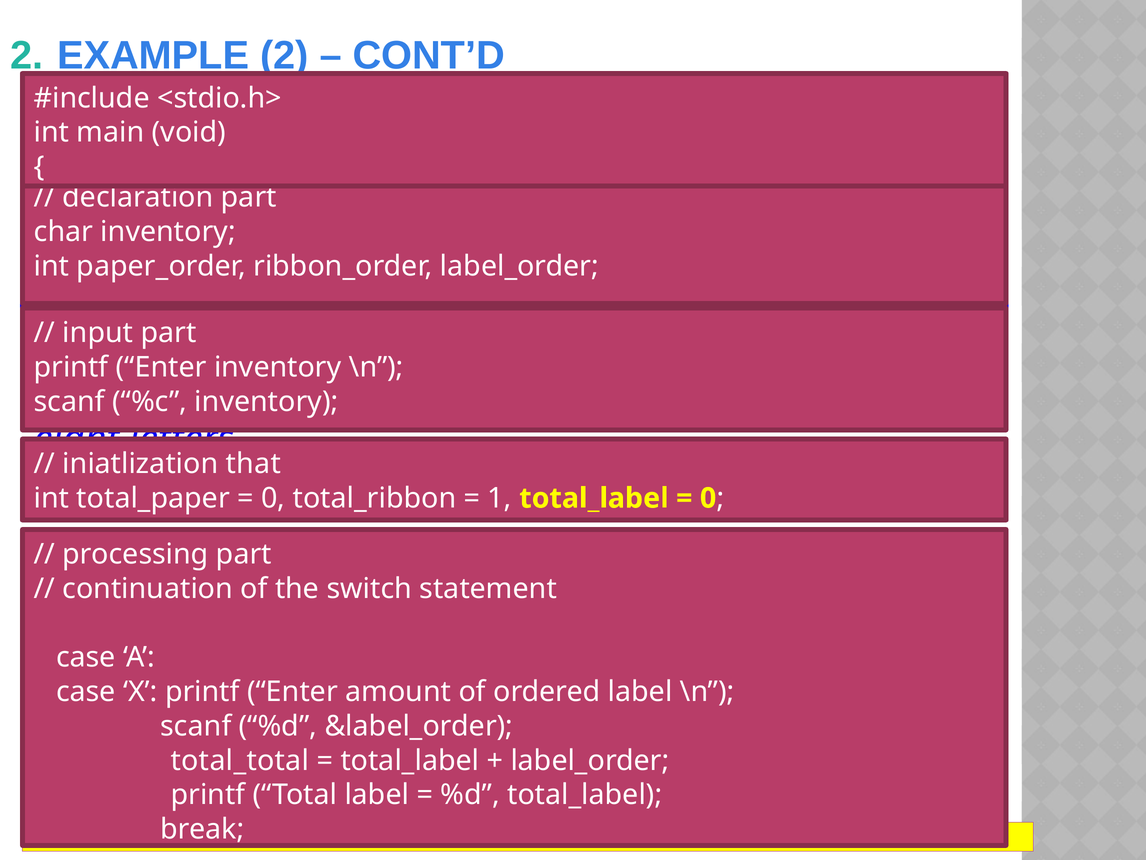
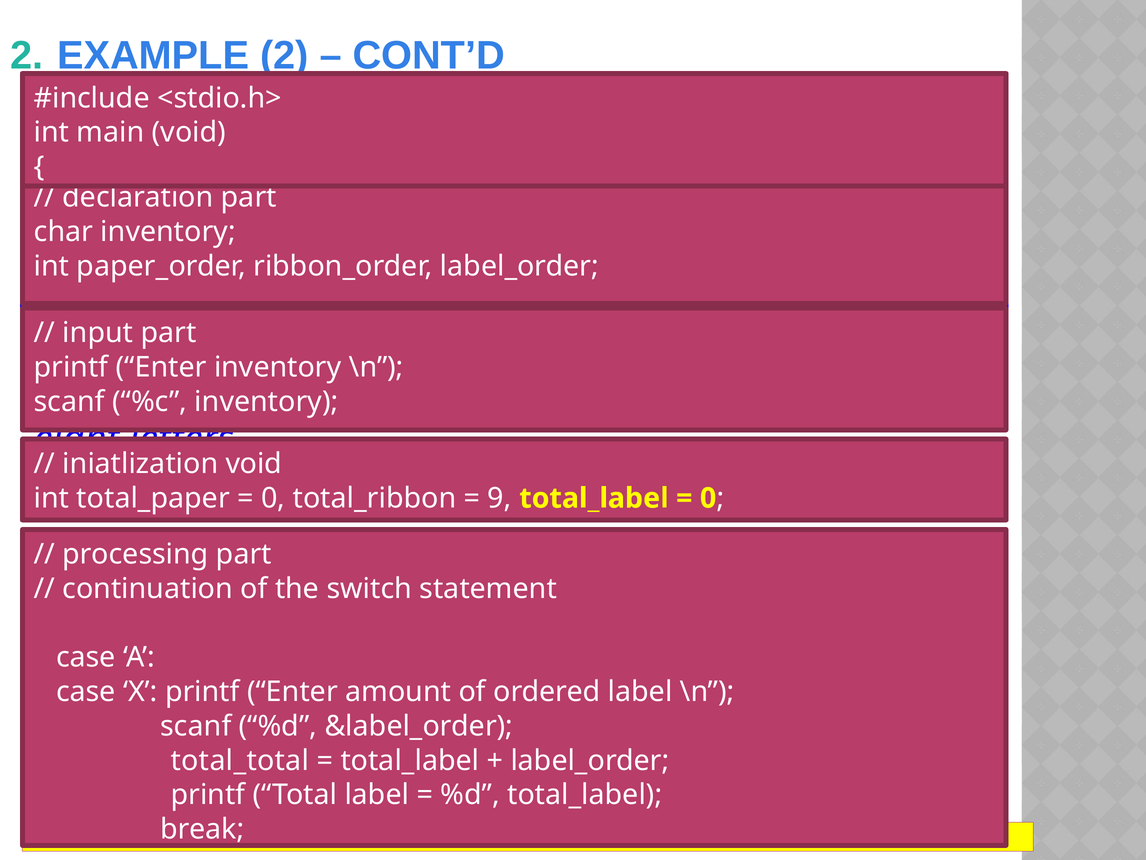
iniatlization that: that -> void
1: 1 -> 9
